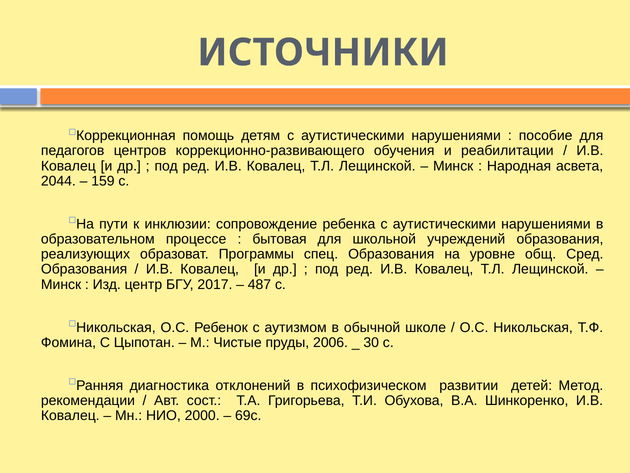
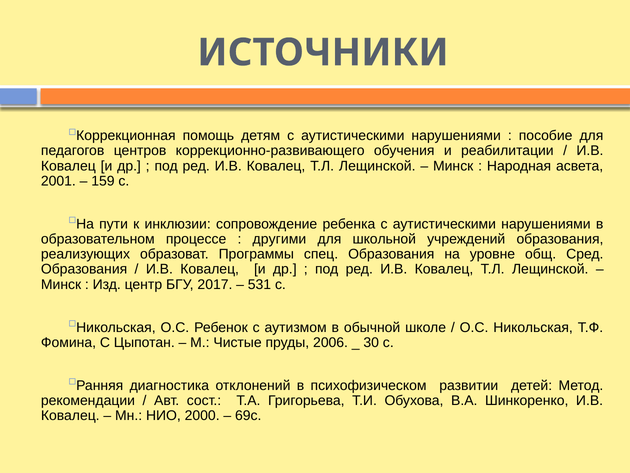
2044: 2044 -> 2001
бытовая: бытовая -> другими
487: 487 -> 531
